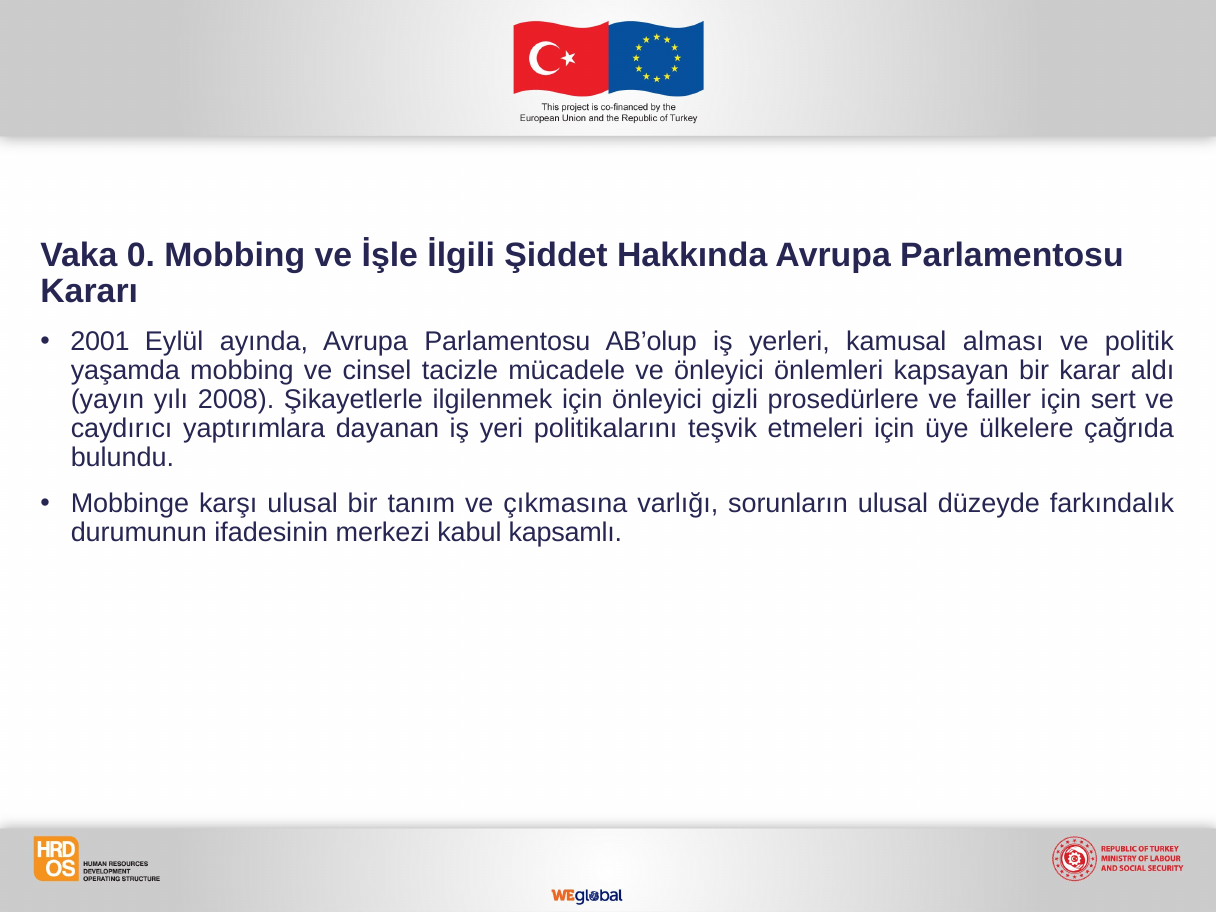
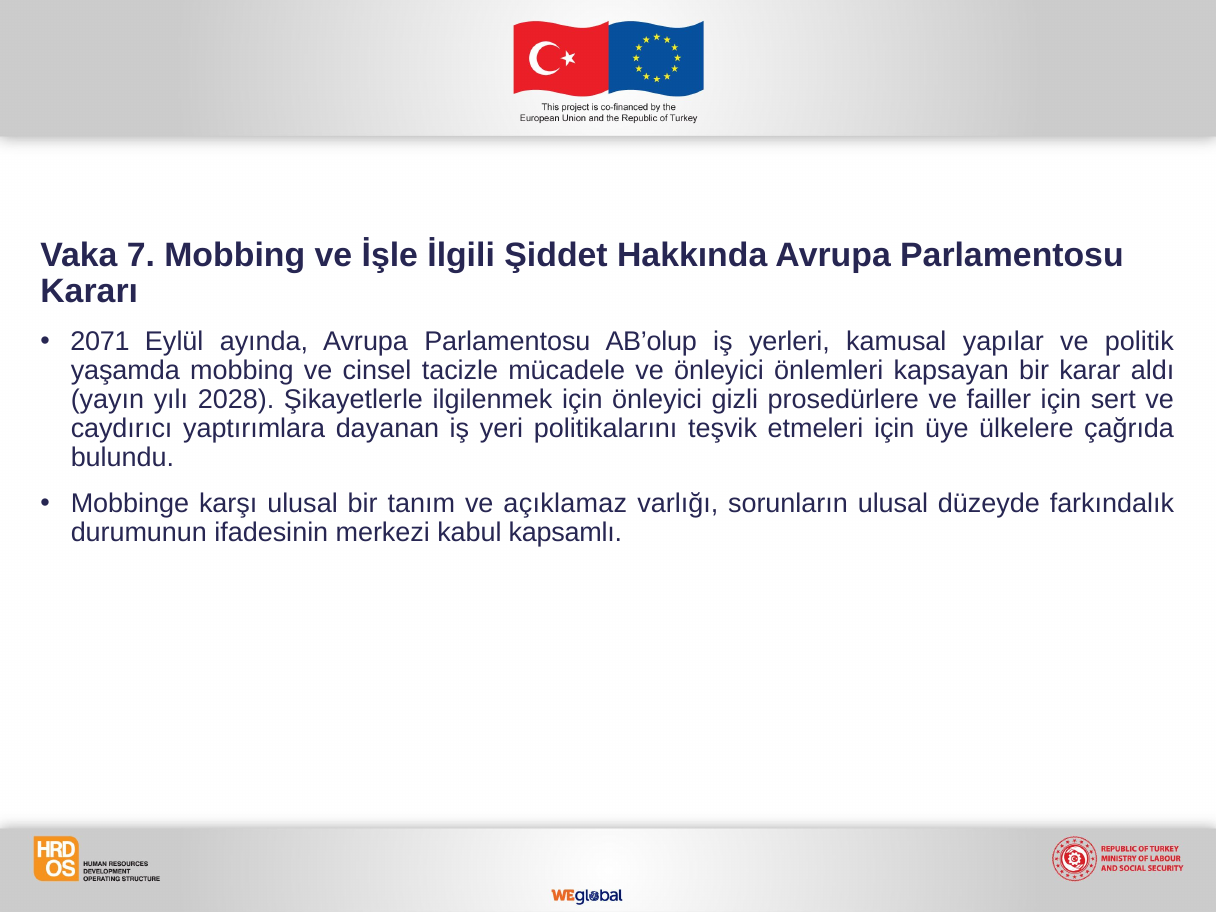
0: 0 -> 7
2001: 2001 -> 2071
alması: alması -> yapılar
2008: 2008 -> 2028
çıkmasına: çıkmasına -> açıklamaz
